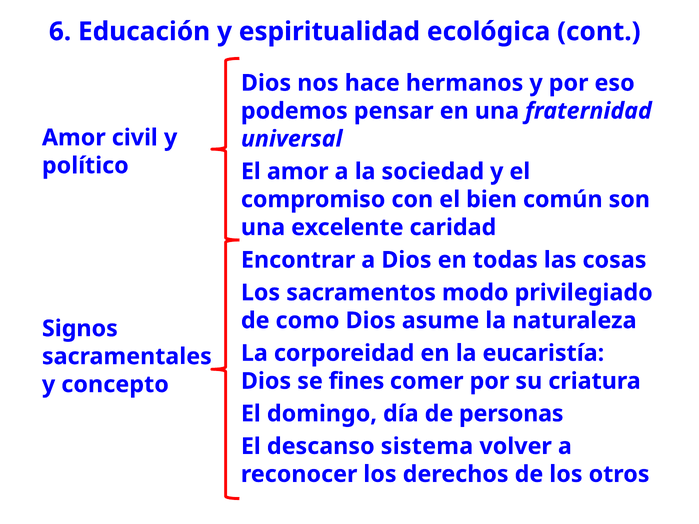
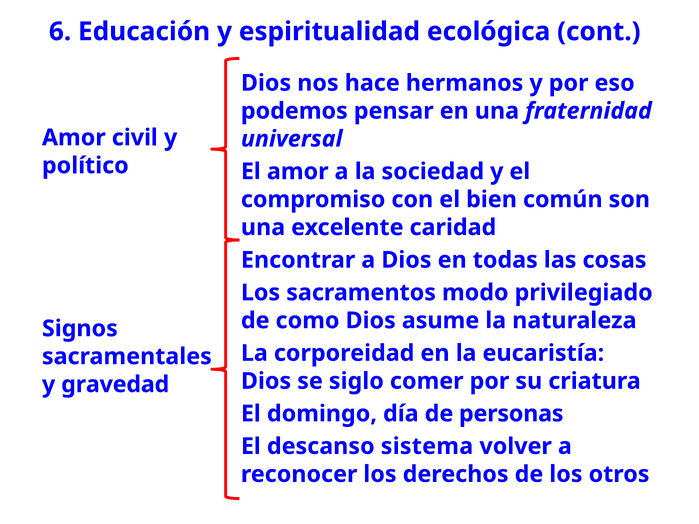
fines: fines -> siglo
concepto: concepto -> gravedad
